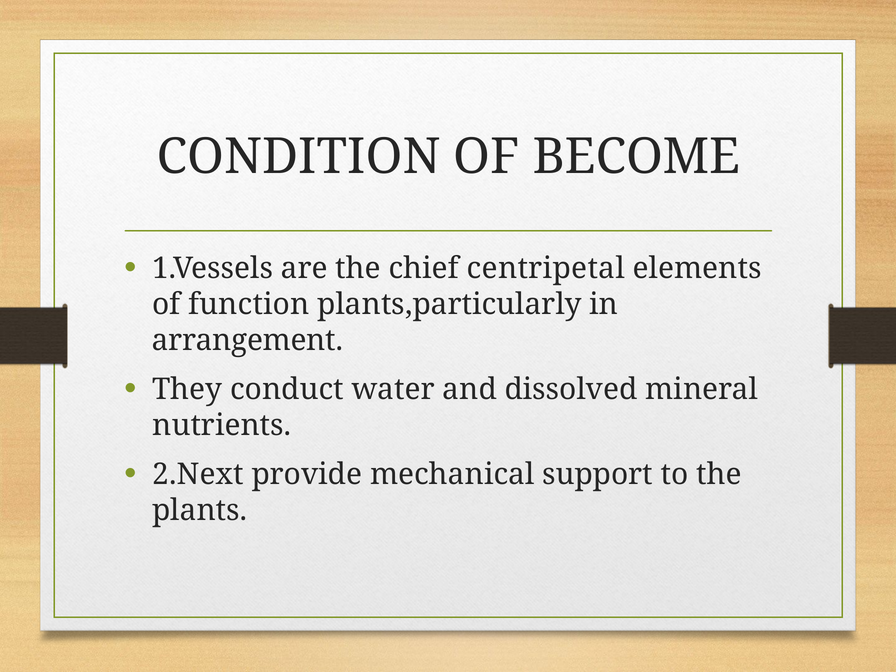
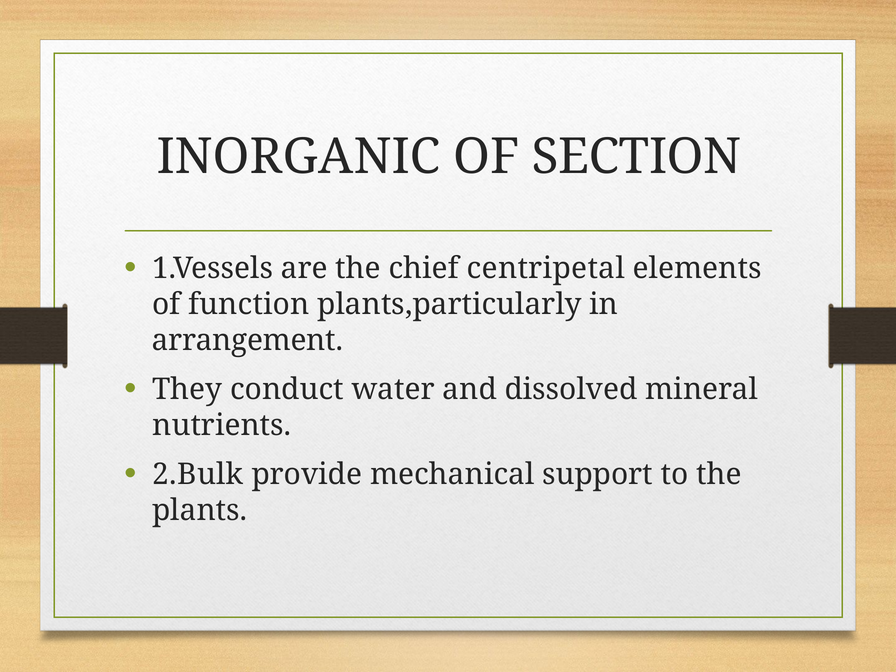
CONDITION: CONDITION -> INORGANIC
BECOME: BECOME -> SECTION
2.Next: 2.Next -> 2.Bulk
